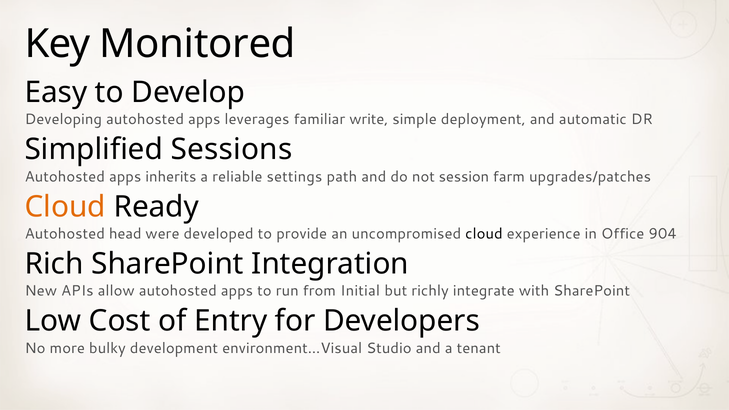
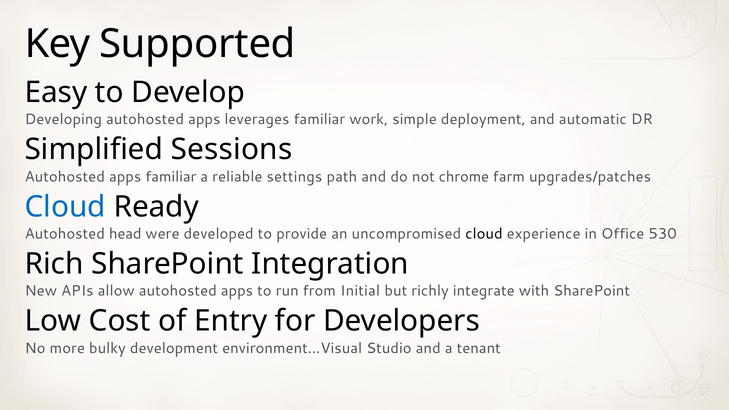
Monitored: Monitored -> Supported
write: write -> work
apps inherits: inherits -> familiar
session: session -> chrome
Cloud at (65, 207) colour: orange -> blue
904: 904 -> 530
